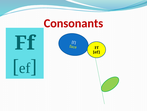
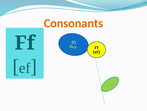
Consonants colour: red -> orange
